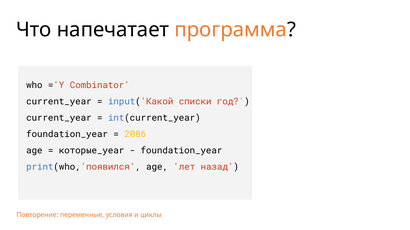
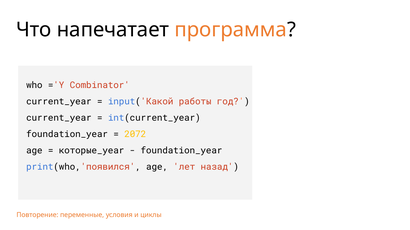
списки: списки -> работы
2086: 2086 -> 2072
